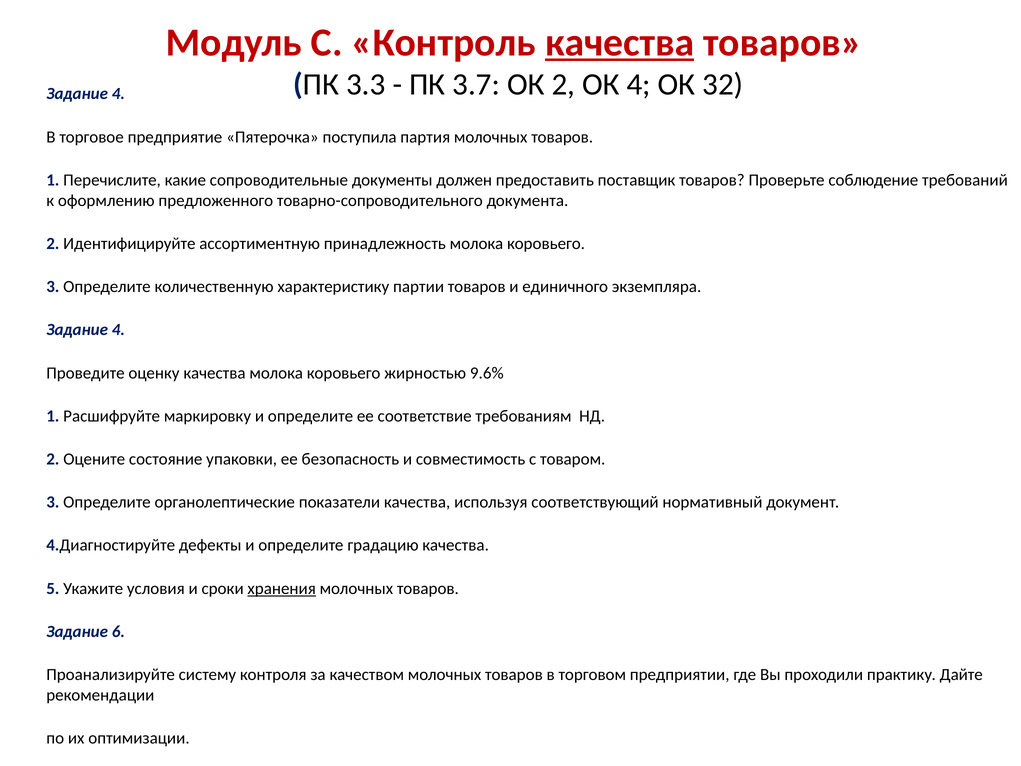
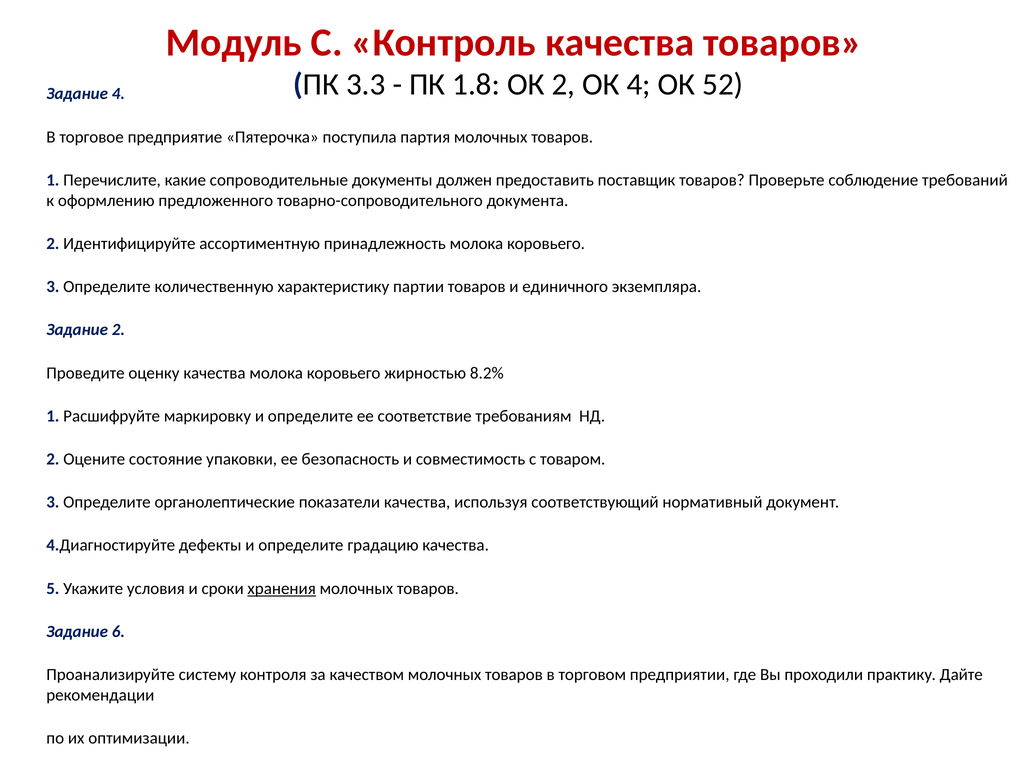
качества at (620, 43) underline: present -> none
3.7: 3.7 -> 1.8
32: 32 -> 52
4 at (118, 330): 4 -> 2
9.6%: 9.6% -> 8.2%
